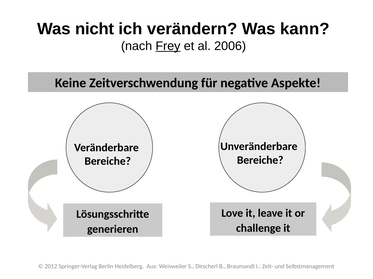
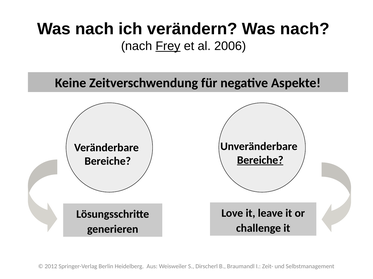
nicht at (95, 29): nicht -> nach
verändern Was kann: kann -> nach
Bereiche at (260, 160) underline: none -> present
